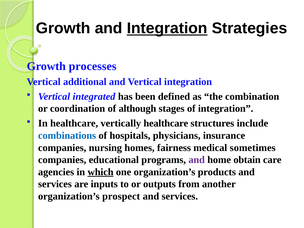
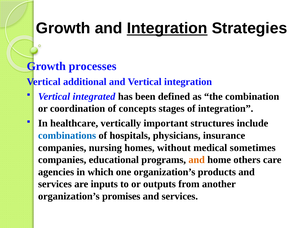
although: although -> concepts
vertically healthcare: healthcare -> important
fairness: fairness -> without
and at (197, 160) colour: purple -> orange
obtain: obtain -> others
which underline: present -> none
prospect: prospect -> promises
